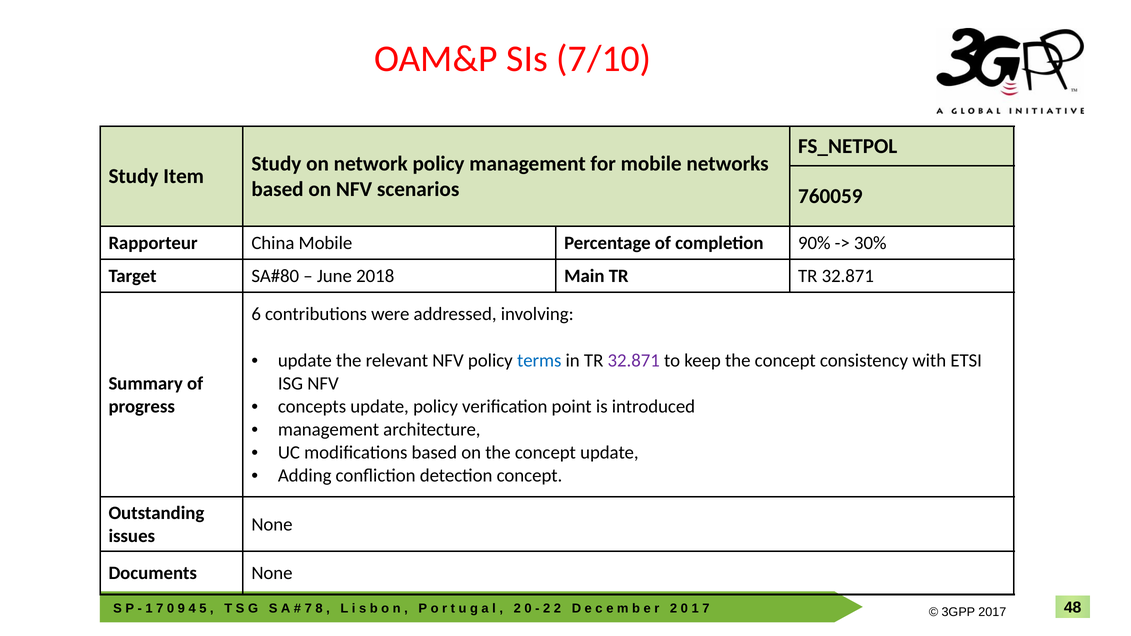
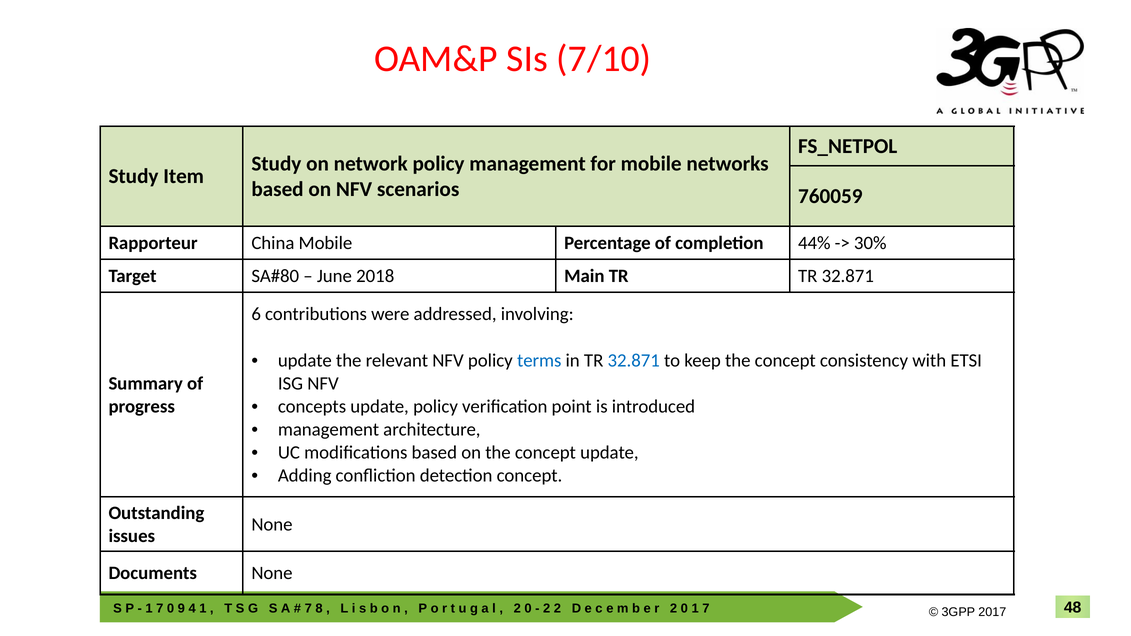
90%: 90% -> 44%
32.871 at (634, 360) colour: purple -> blue
5 at (203, 609): 5 -> 1
